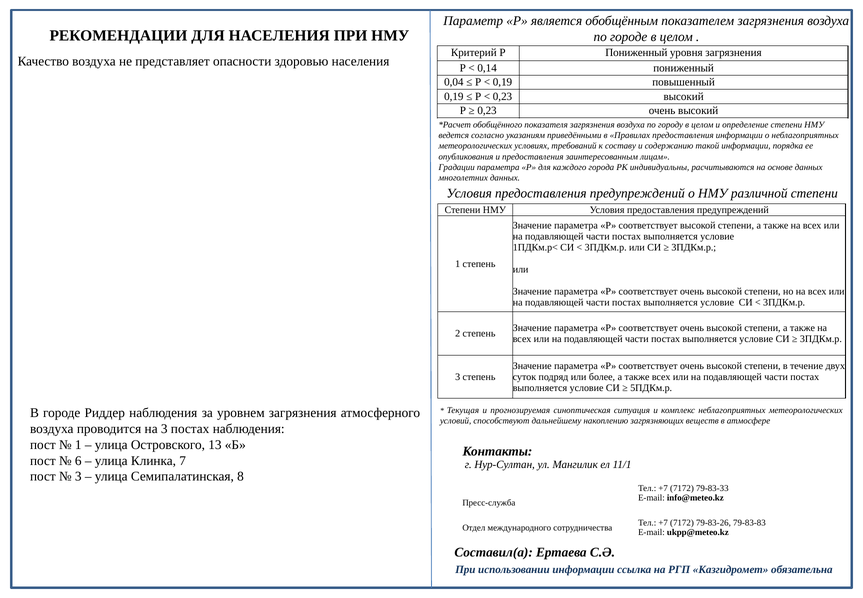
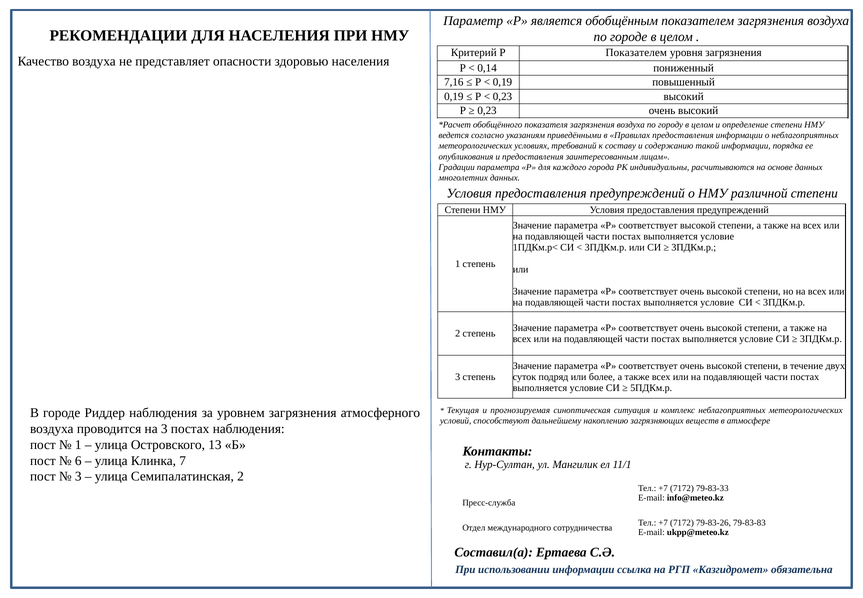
Р Пониженный: Пониженный -> Показателем
0,04: 0,04 -> 7,16
Семипалатинская 8: 8 -> 2
